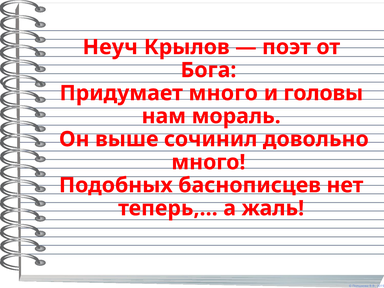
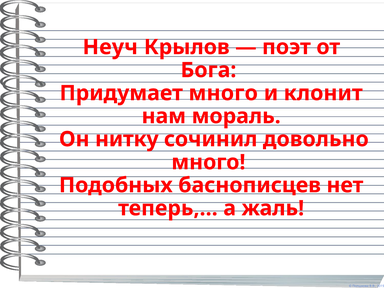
головы: головы -> клонит
выше: выше -> нитку
